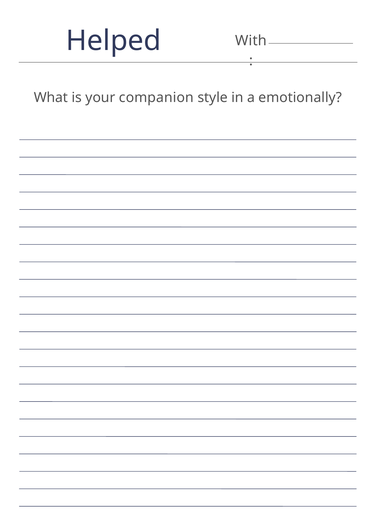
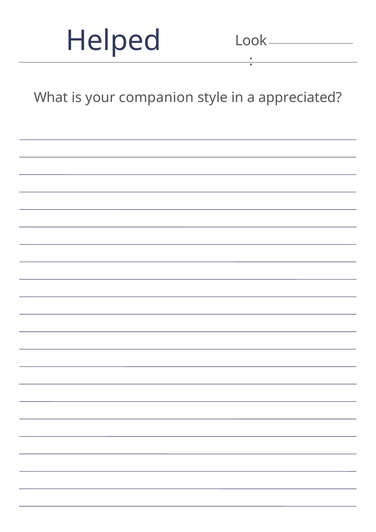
With: With -> Look
emotionally: emotionally -> appreciated
